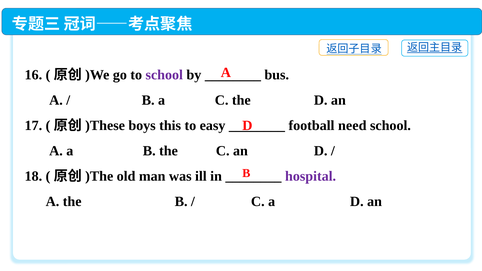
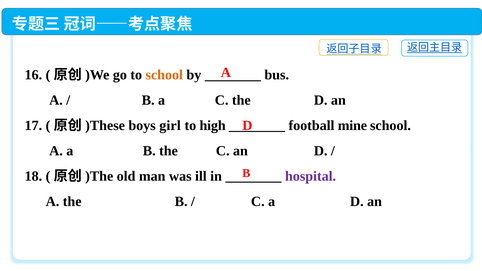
school at (164, 75) colour: purple -> orange
this: this -> girl
easy: easy -> high
need: need -> mine
